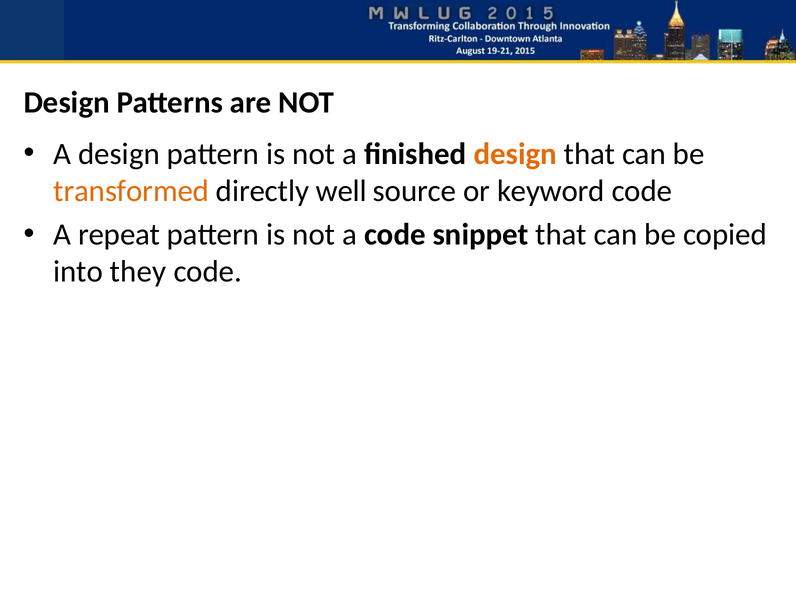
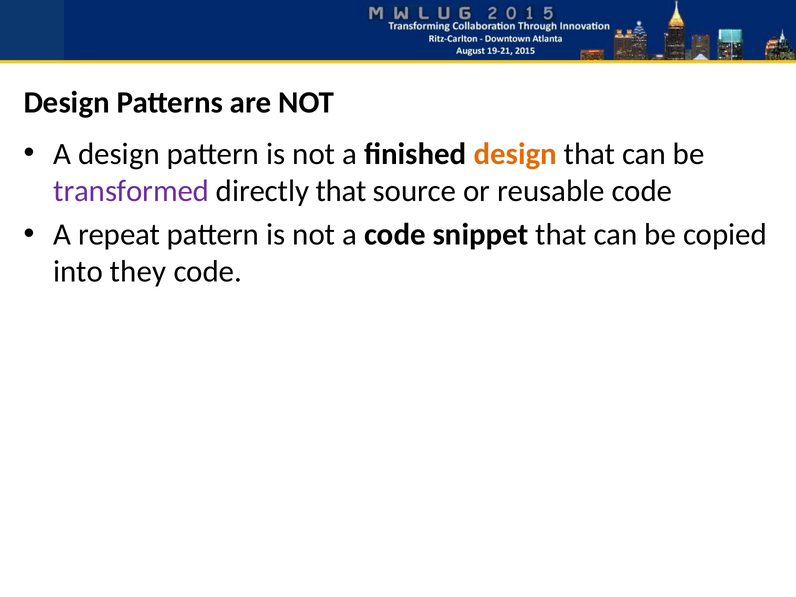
transformed colour: orange -> purple
directly well: well -> that
keyword: keyword -> reusable
